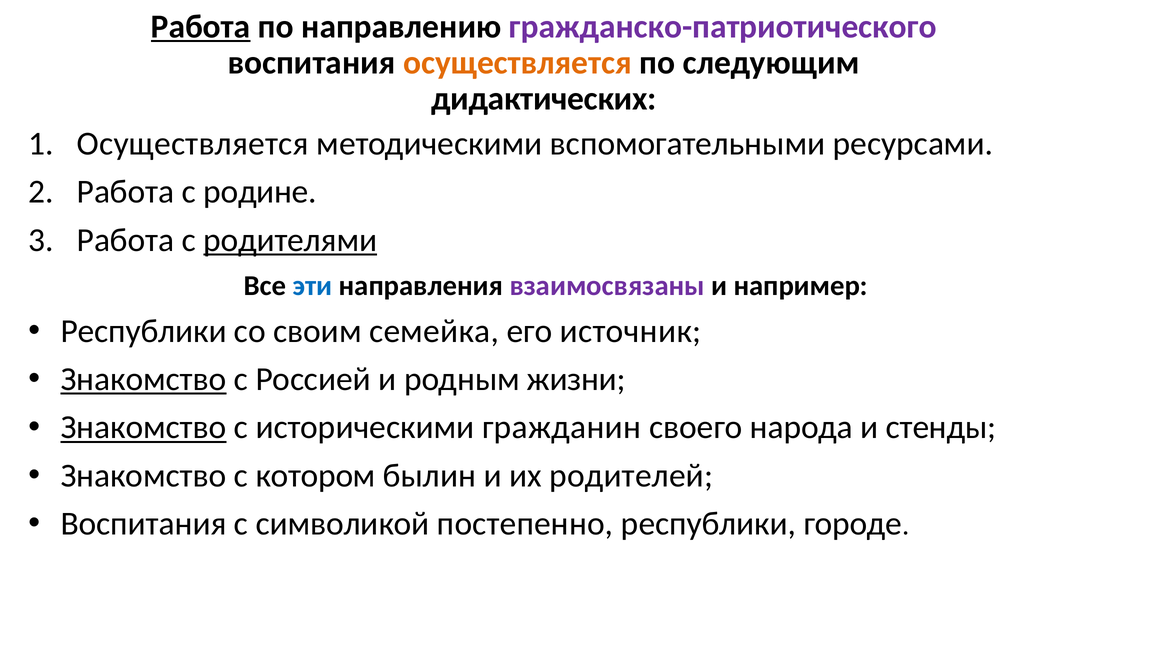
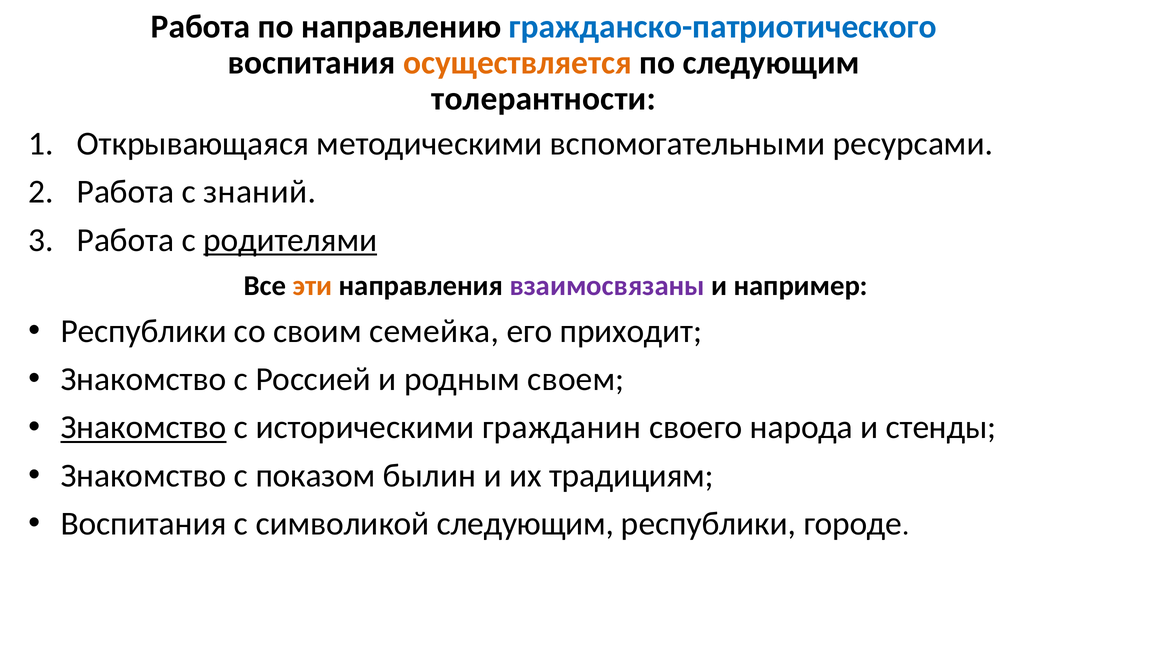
Работа at (201, 26) underline: present -> none
гражданско-патриотического colour: purple -> blue
дидактических: дидактических -> толерантности
Осуществляется at (193, 144): Осуществляется -> Открывающаяся
родине: родине -> знаний
эти colour: blue -> orange
источник: источник -> приходит
Знакомство at (144, 379) underline: present -> none
жизни: жизни -> своем
котором: котором -> показом
родителей: родителей -> традициям
символикой постепенно: постепенно -> следующим
